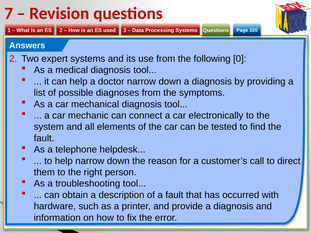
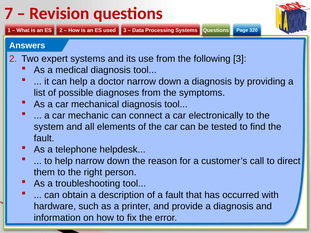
following 0: 0 -> 3
